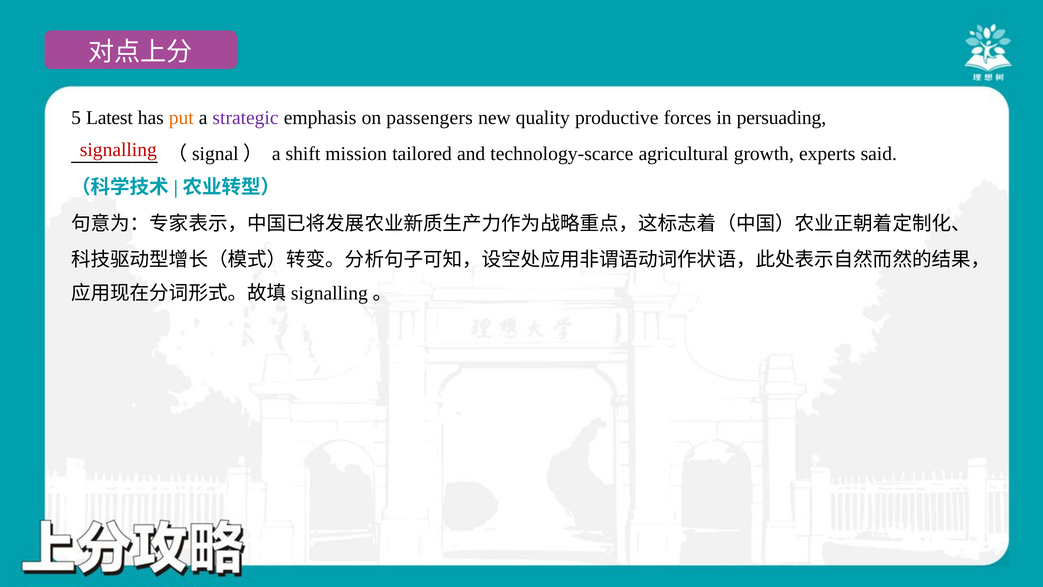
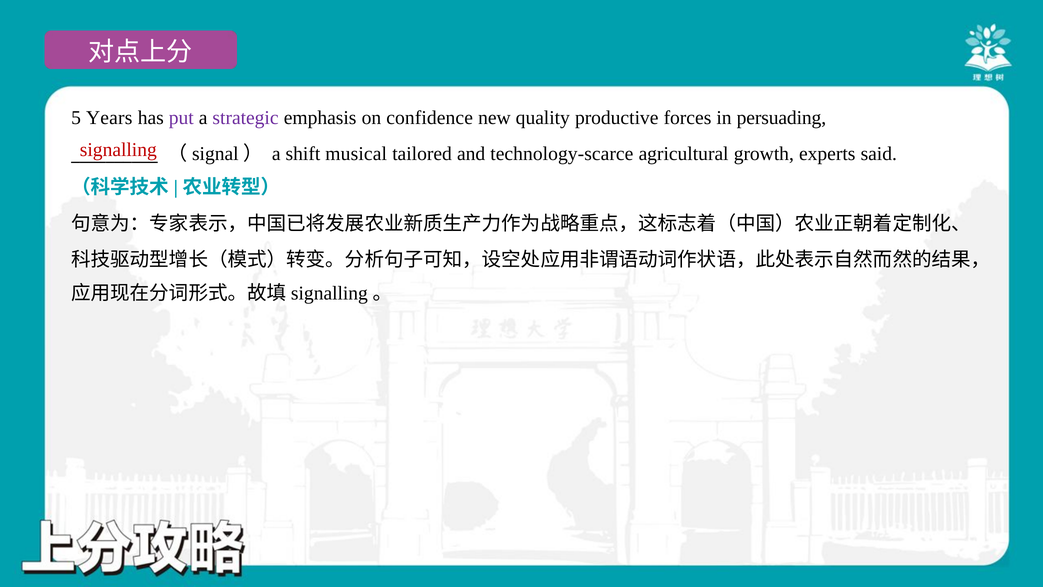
Latest: Latest -> Years
put colour: orange -> purple
passengers: passengers -> confidence
mission: mission -> musical
